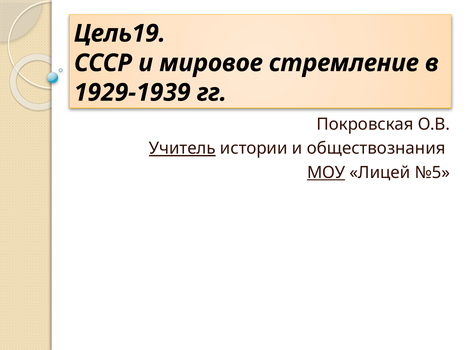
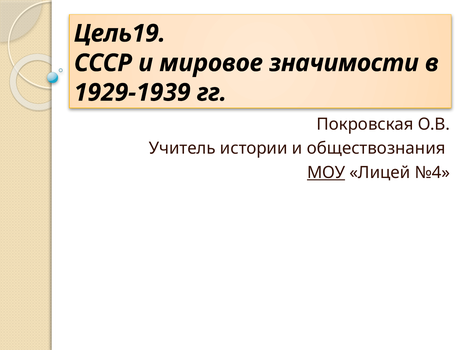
стремление: стремление -> значимости
Учитель underline: present -> none
№5: №5 -> №4
